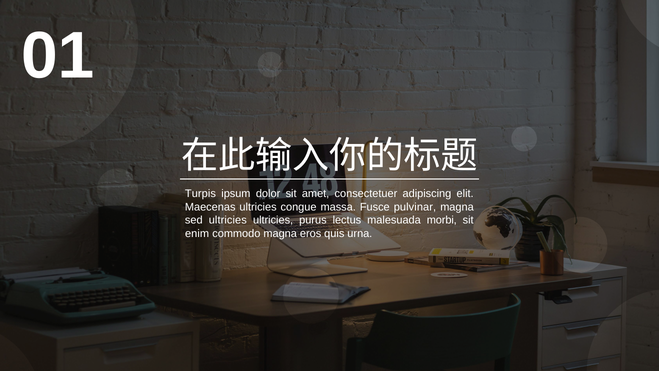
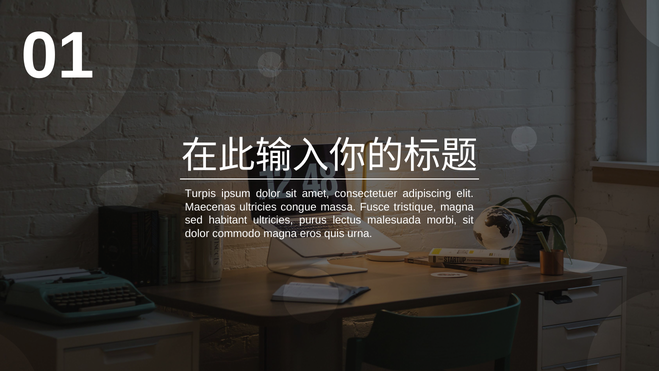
pulvinar: pulvinar -> tristique
sed ultricies: ultricies -> habitant
enim at (197, 233): enim -> dolor
